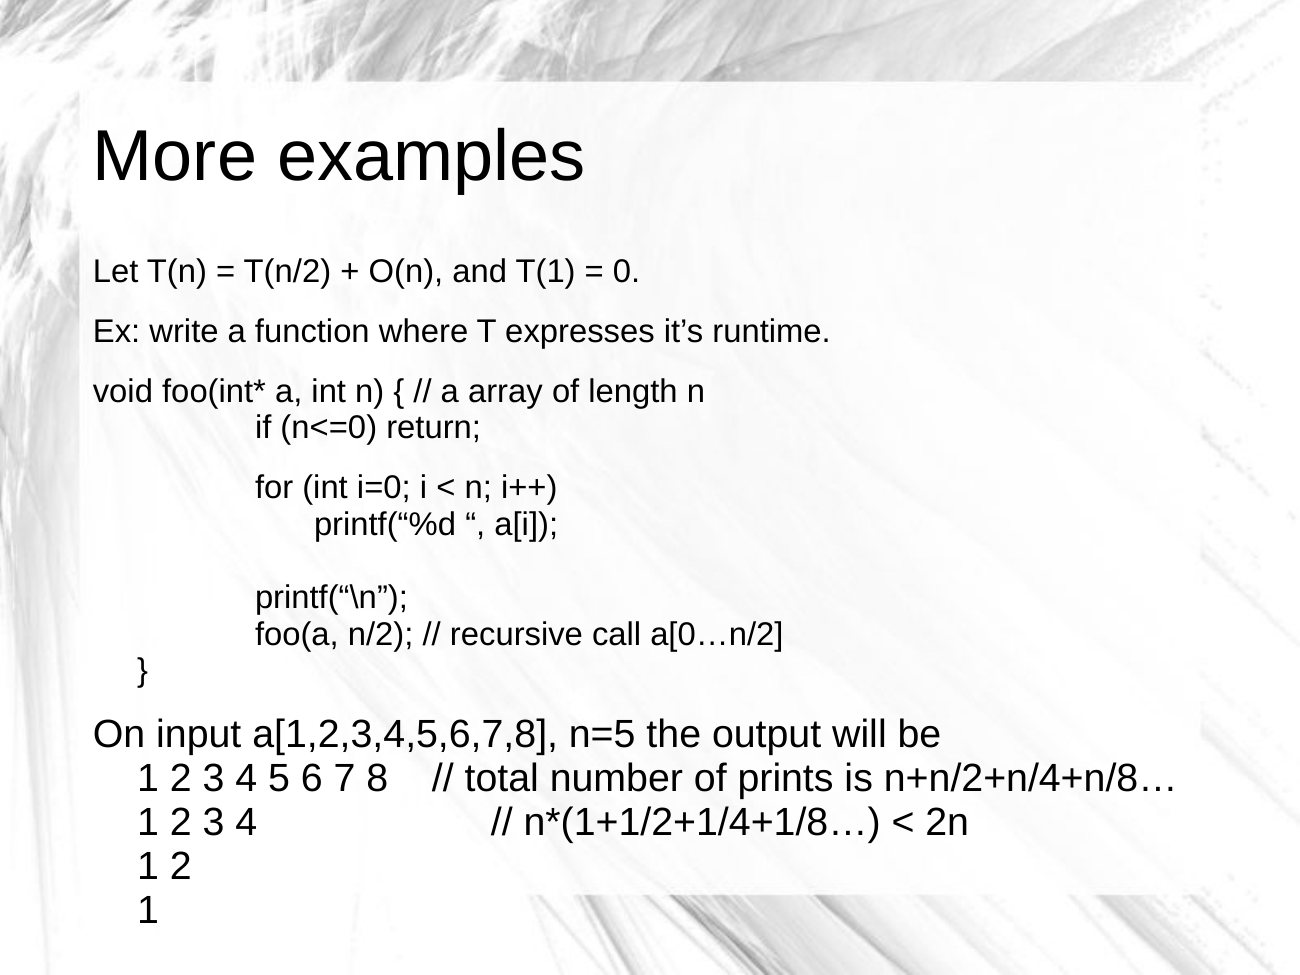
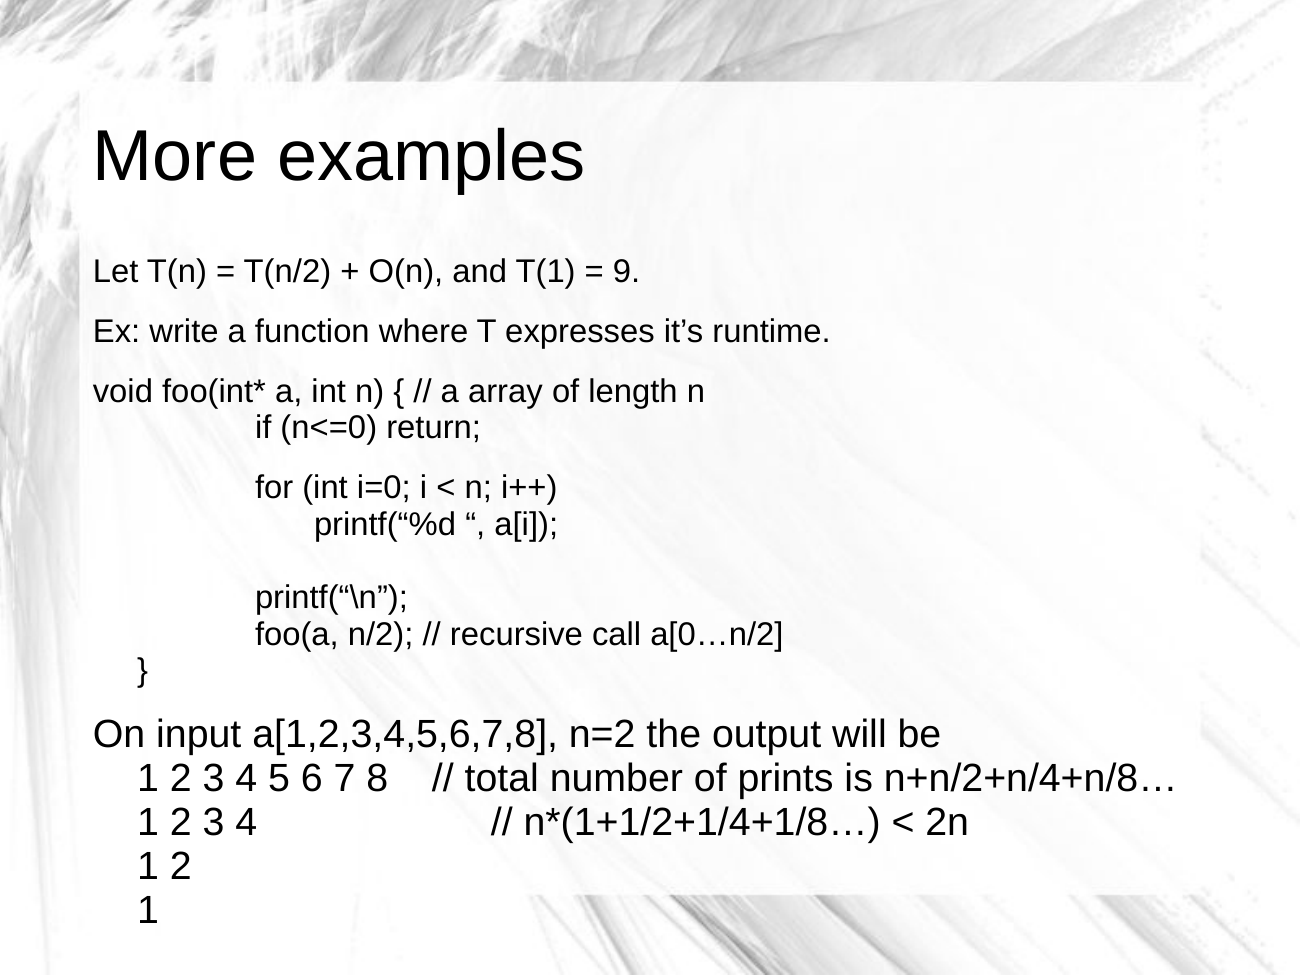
0: 0 -> 9
n=5: n=5 -> n=2
